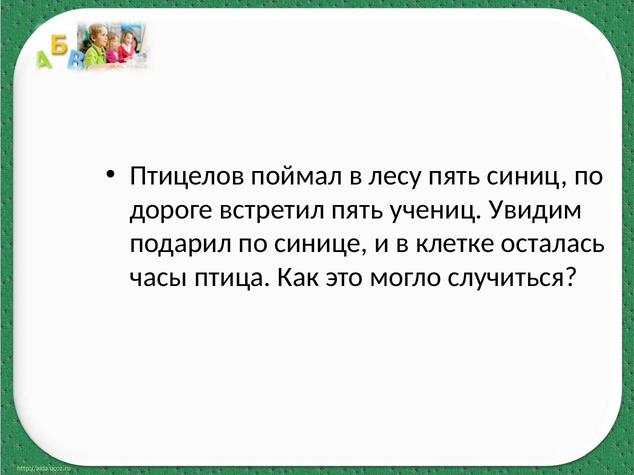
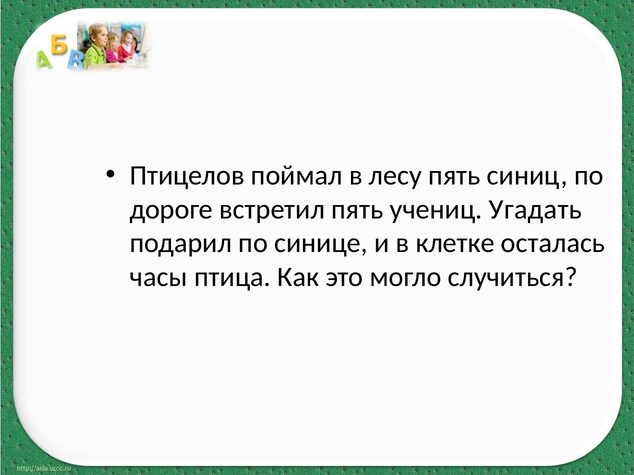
Увидим: Увидим -> Угадать
